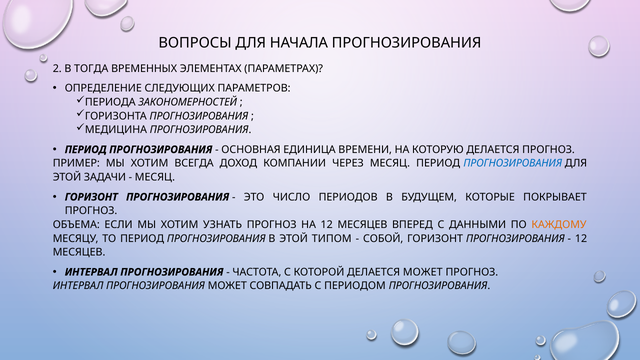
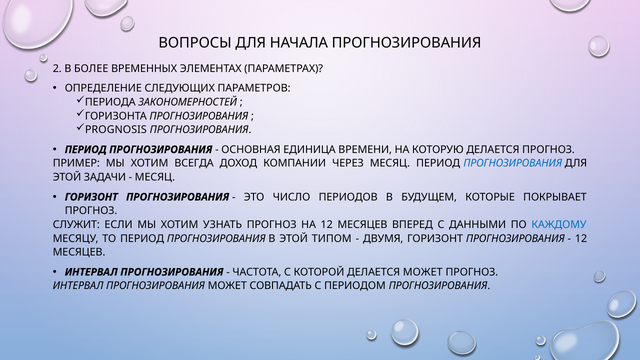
ТОГДА: ТОГДА -> БОЛЕЕ
МЕДИЦИНА: МЕДИЦИНА -> PROGNOSIS
ОБЪЕМА: ОБЪЕМА -> СЛУЖИТ
КАЖДОМУ colour: orange -> blue
СОБОЙ: СОБОЙ -> ДВУМЯ
